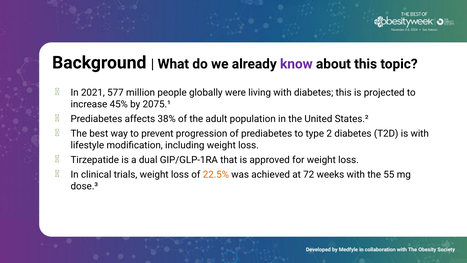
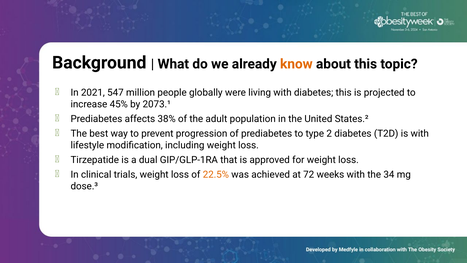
know colour: purple -> orange
577: 577 -> 547
2075.¹: 2075.¹ -> 2073.¹
55: 55 -> 34
